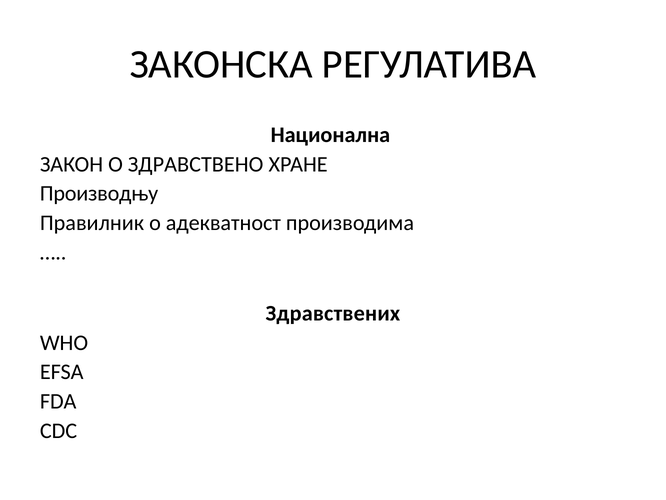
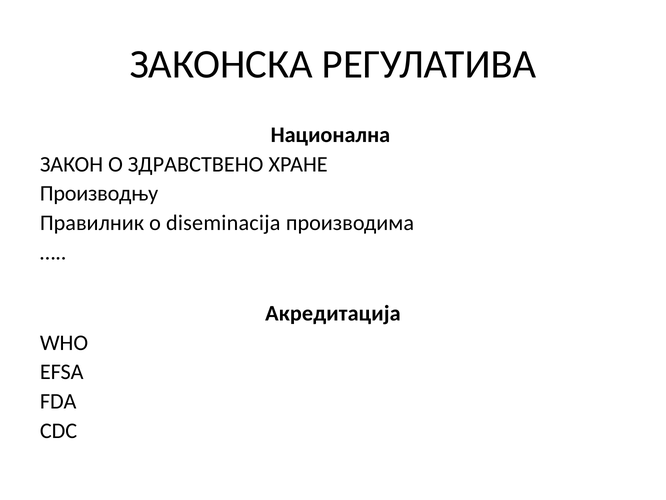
адекватност: адекватност -> diseminacija
Здравствених: Здравствених -> Акредитација
